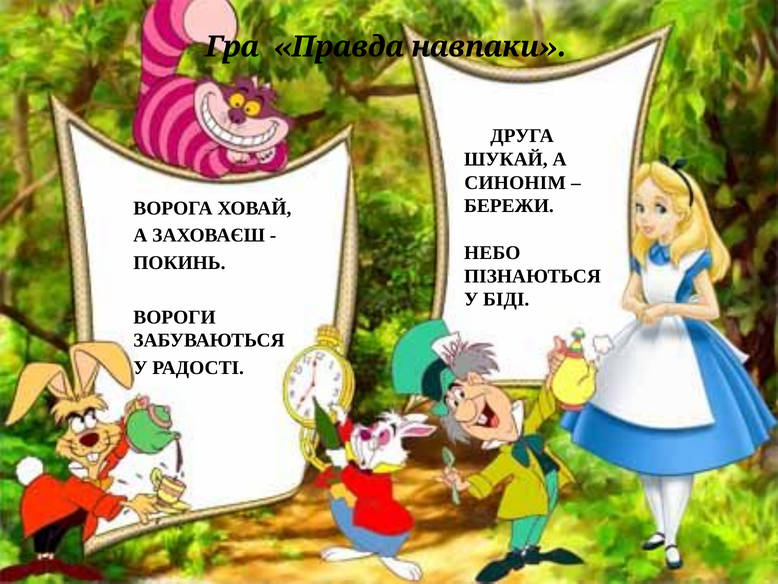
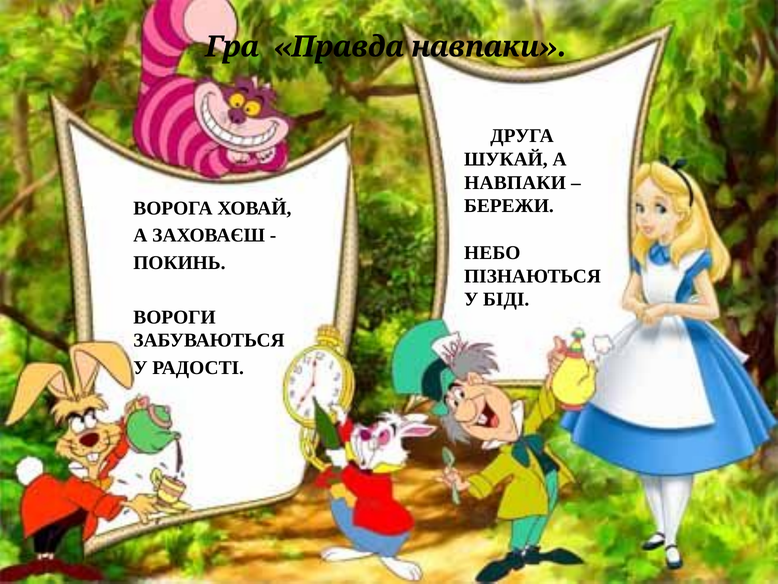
СИНОНІМ at (515, 183): СИНОНІМ -> НАВПАКИ
